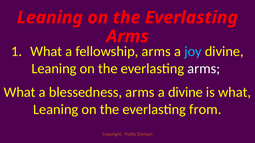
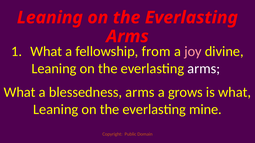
fellowship arms: arms -> from
joy colour: light blue -> pink
a divine: divine -> grows
from: from -> mine
